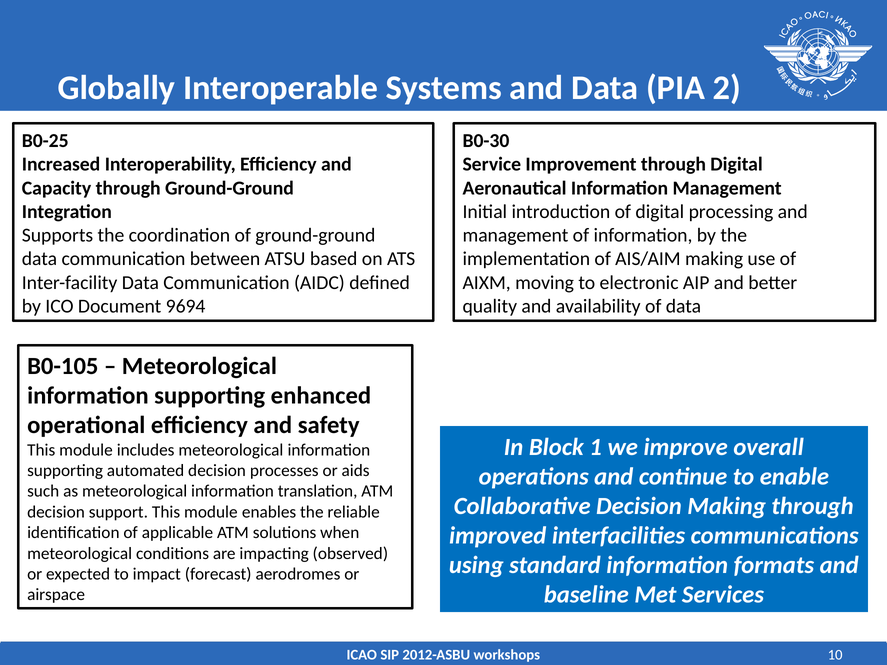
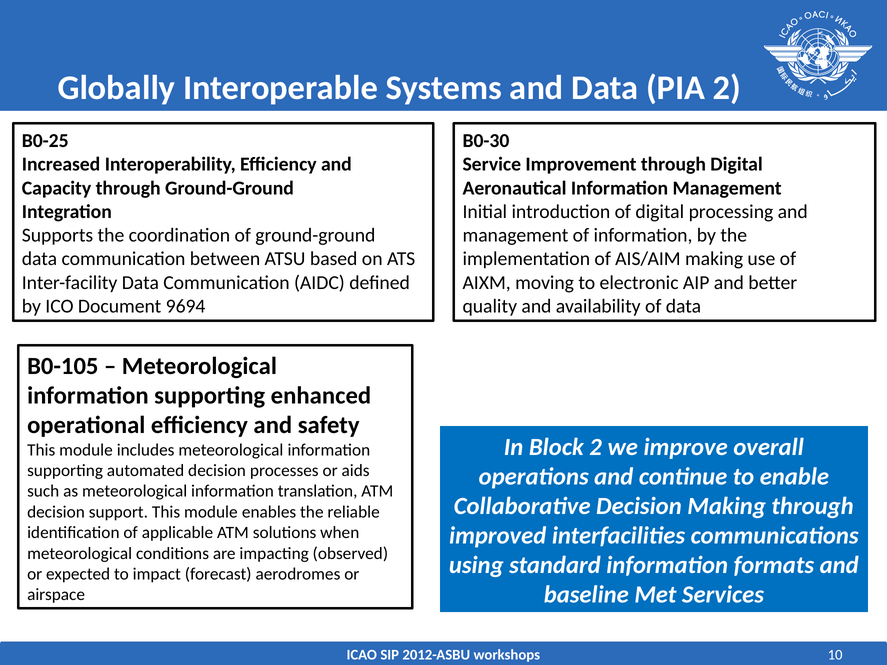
Block 1: 1 -> 2
